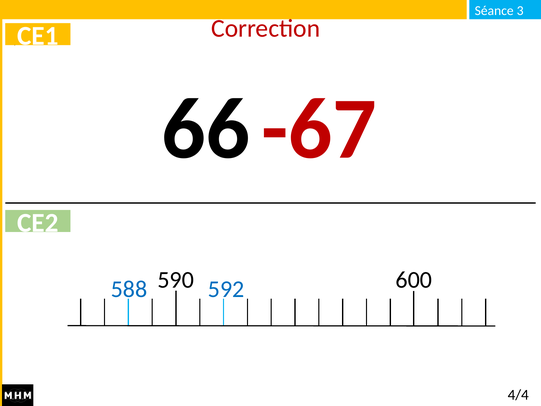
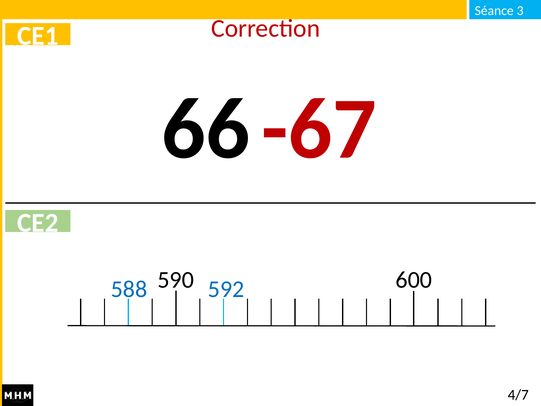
4/4: 4/4 -> 4/7
